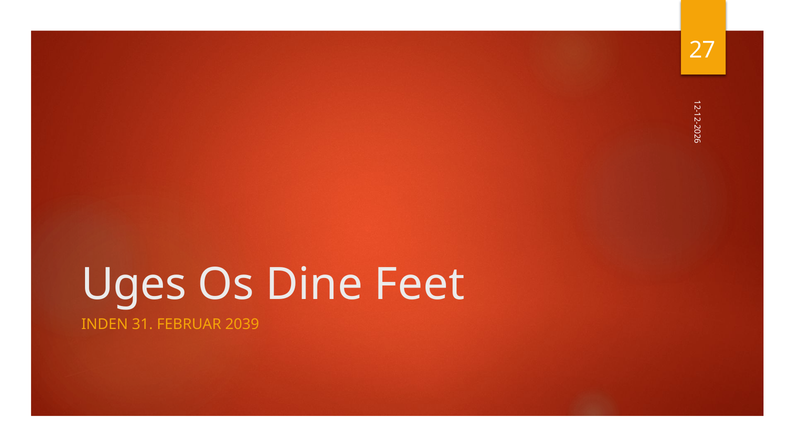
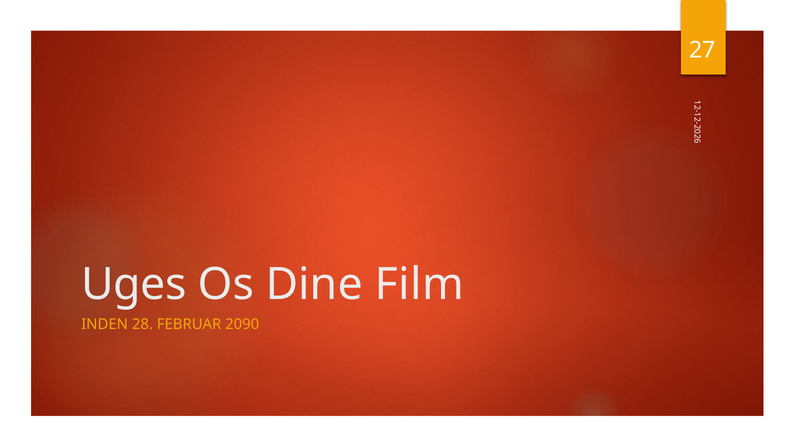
Feet: Feet -> Film
31: 31 -> 28
2039: 2039 -> 2090
